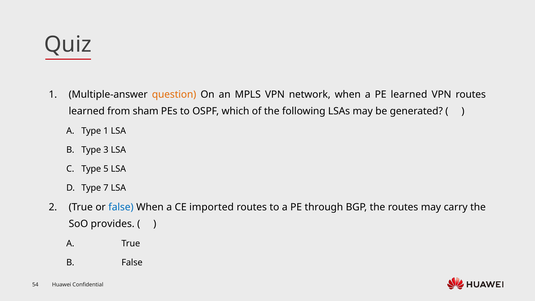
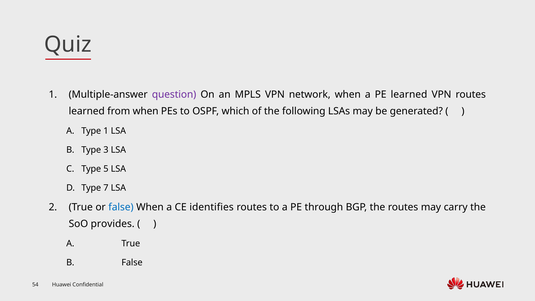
question colour: orange -> purple
from sham: sham -> when
imported: imported -> identifies
